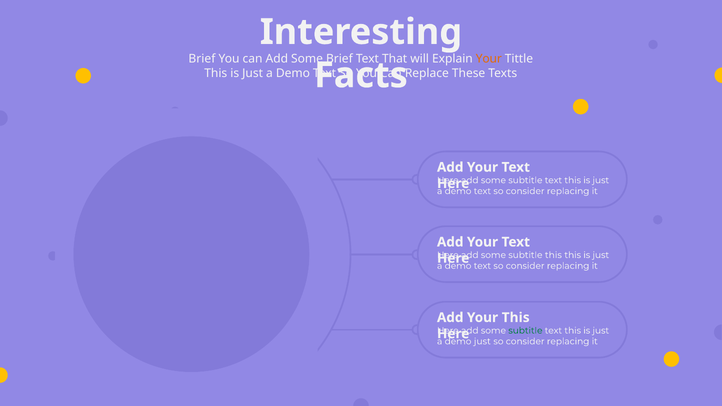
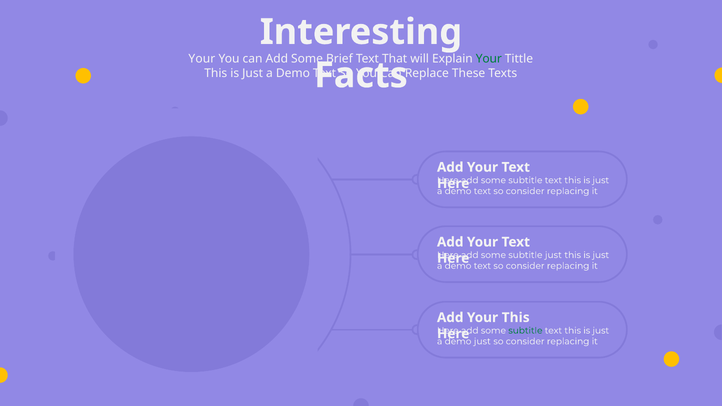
Brief at (202, 59): Brief -> Your
Your at (489, 59) colour: orange -> green
subtitle this: this -> just
